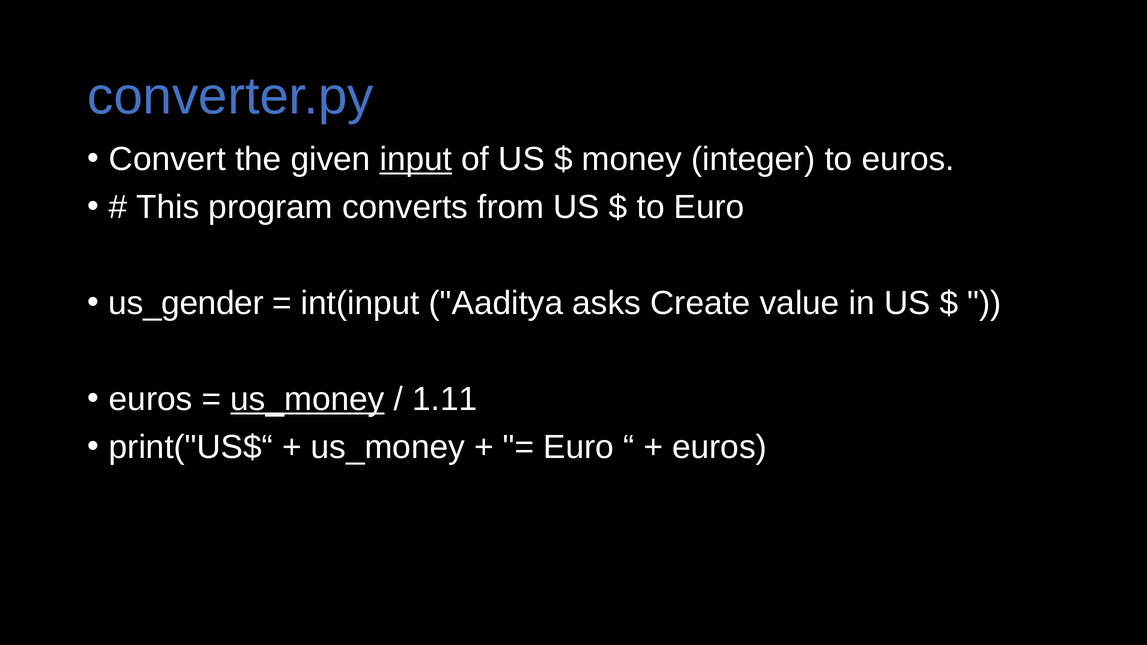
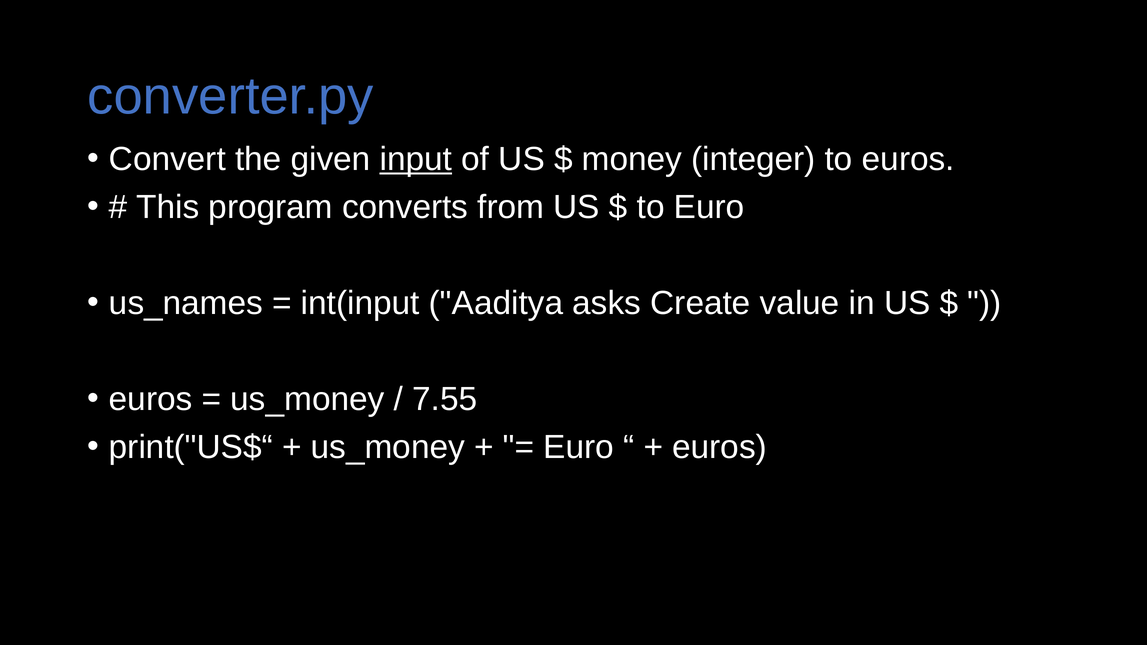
us_gender: us_gender -> us_names
us_money at (307, 399) underline: present -> none
1.11: 1.11 -> 7.55
